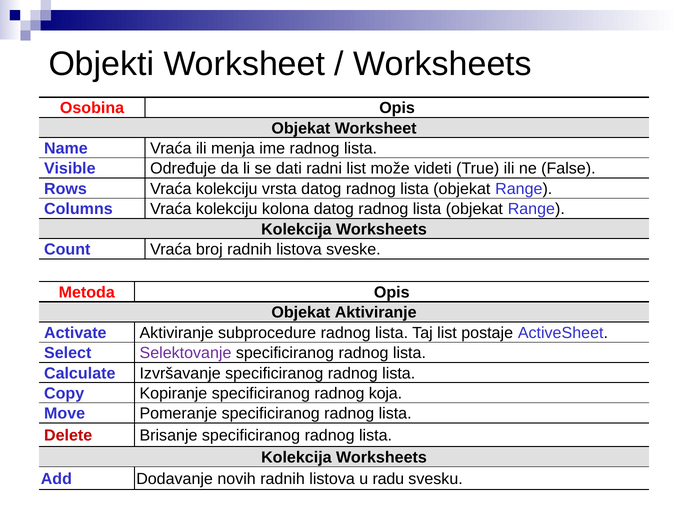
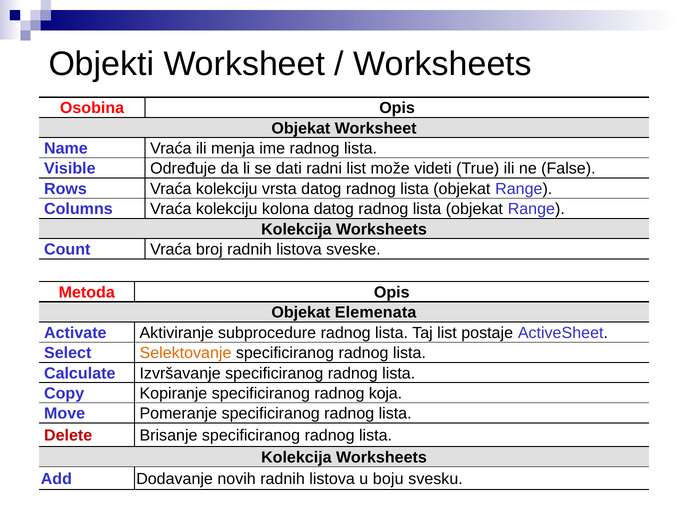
Objekat Aktiviranje: Aktiviranje -> Elemenata
Selektovanje colour: purple -> orange
radu: radu -> boju
